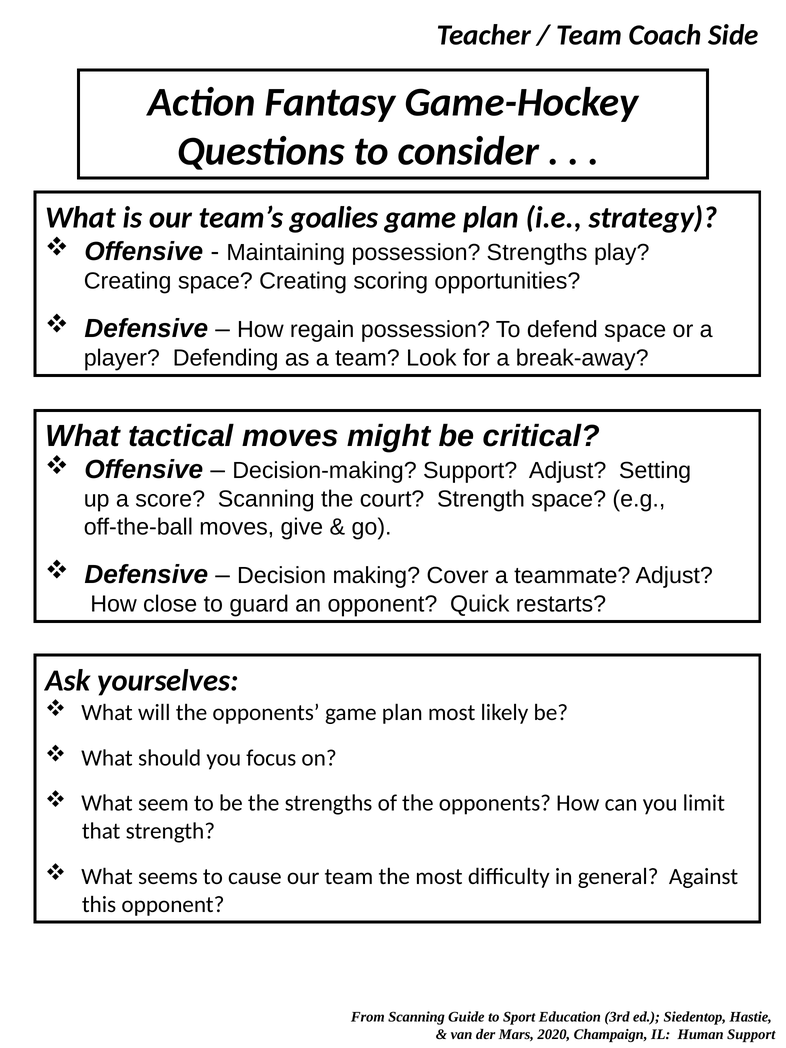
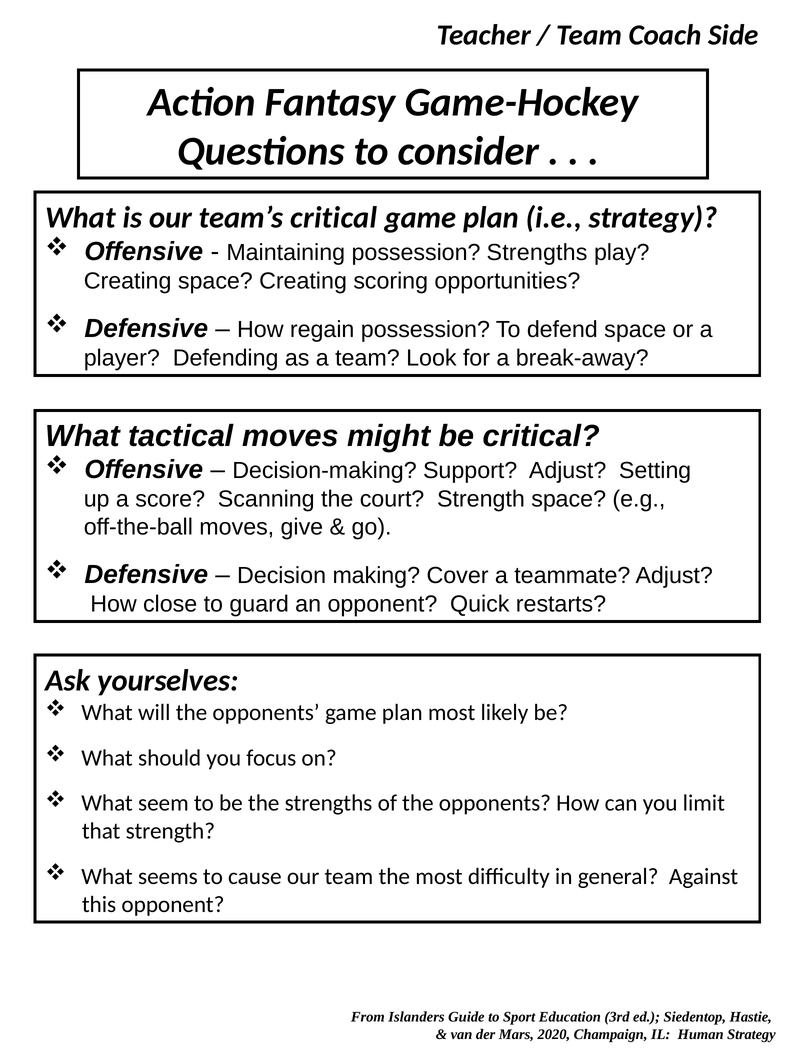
team’s goalies: goalies -> critical
From Scanning: Scanning -> Islanders
Human Support: Support -> Strategy
